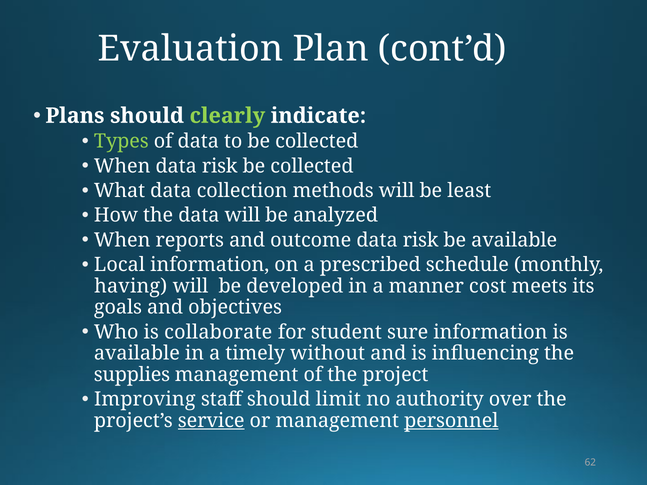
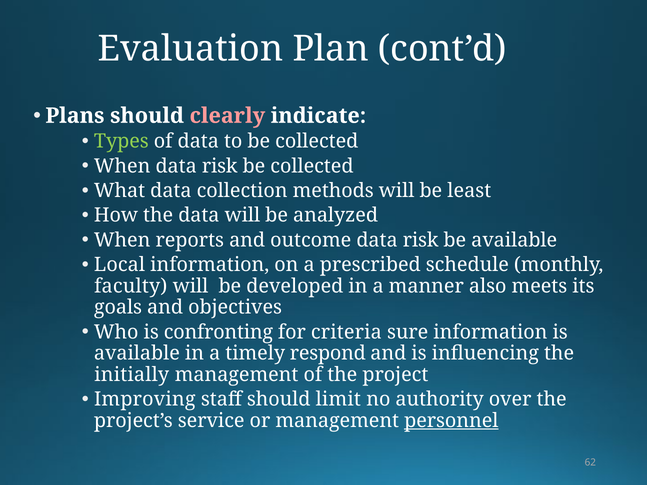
clearly colour: light green -> pink
having: having -> faculty
cost: cost -> also
collaborate: collaborate -> confronting
student: student -> criteria
without: without -> respond
supplies: supplies -> initially
service underline: present -> none
